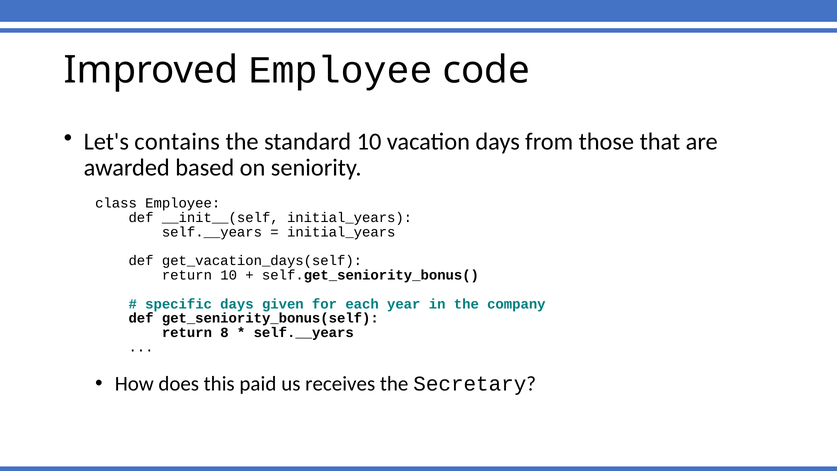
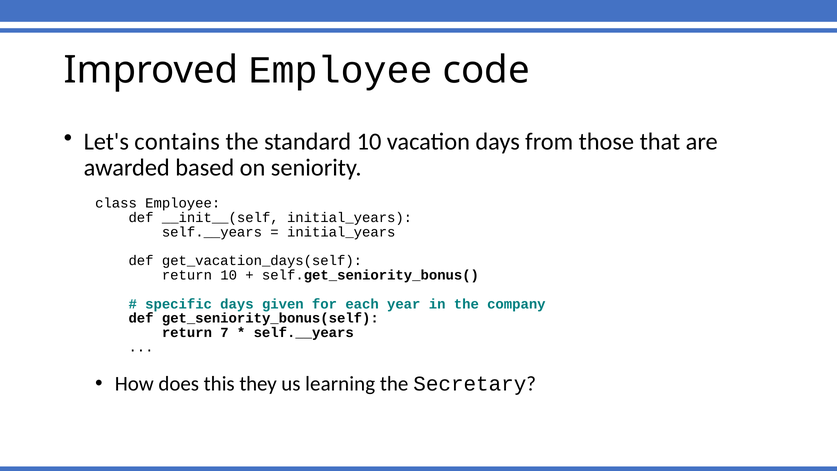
8: 8 -> 7
paid: paid -> they
receives: receives -> learning
